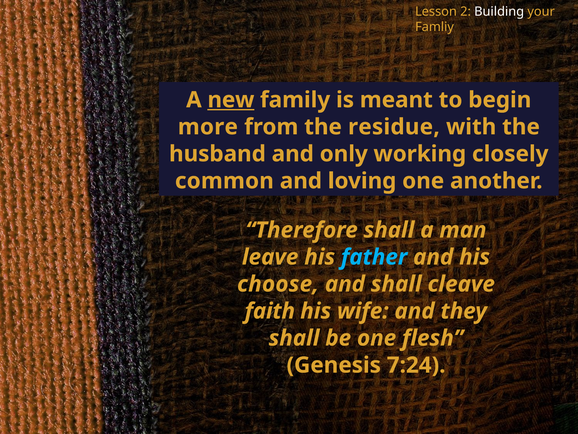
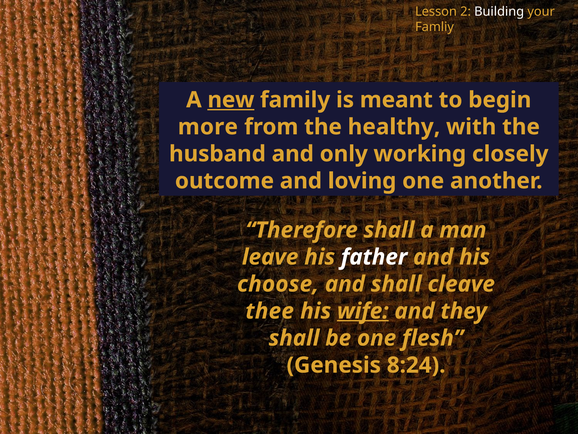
residue: residue -> healthy
common: common -> outcome
father colour: light blue -> white
faith: faith -> thee
wife underline: none -> present
7:24: 7:24 -> 8:24
